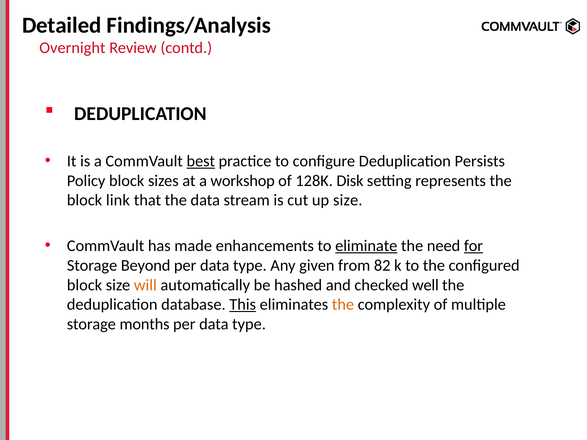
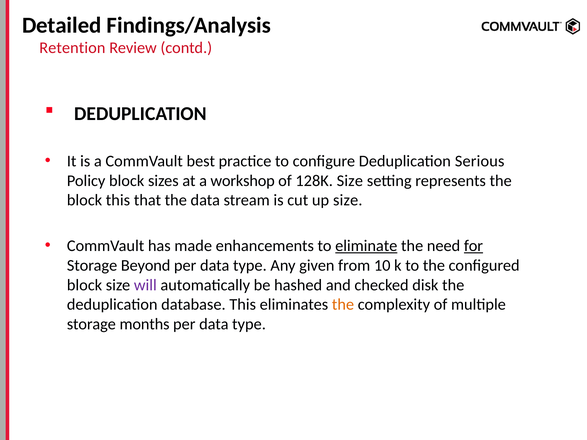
Overnight: Overnight -> Retention
best underline: present -> none
Persists: Persists -> Serious
128K Disk: Disk -> Size
block link: link -> this
82: 82 -> 10
will colour: orange -> purple
well: well -> disk
This at (243, 305) underline: present -> none
